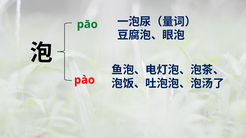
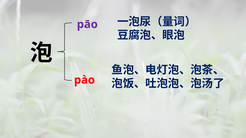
pāo colour: green -> purple
